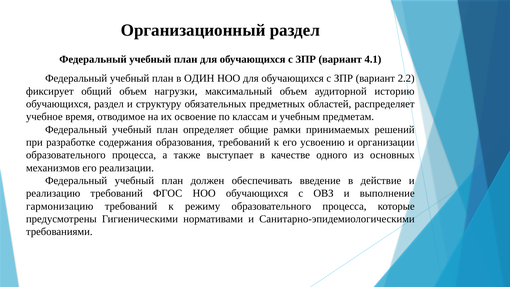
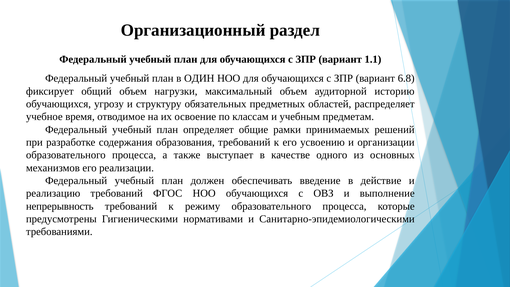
4.1: 4.1 -> 1.1
2.2: 2.2 -> 6.8
обучающихся раздел: раздел -> угрозу
гармонизацию: гармонизацию -> непрерывность
